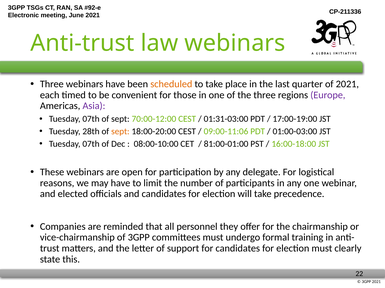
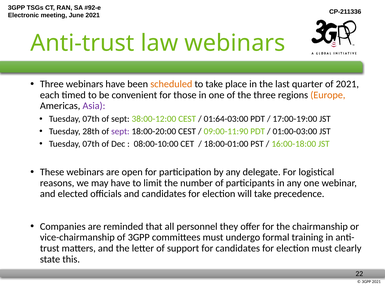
Europe colour: purple -> orange
70:00-12:00: 70:00-12:00 -> 38:00-12:00
01:31-03:00: 01:31-03:00 -> 01:64-03:00
sept at (120, 132) colour: orange -> purple
09:00-11:06: 09:00-11:06 -> 09:00-11:90
81:00-01:00: 81:00-01:00 -> 18:00-01:00
